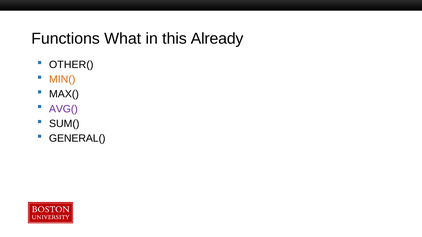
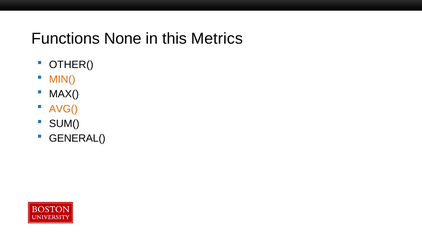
What: What -> None
Already: Already -> Metrics
AVG( colour: purple -> orange
